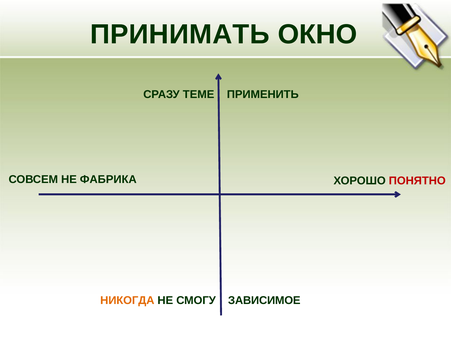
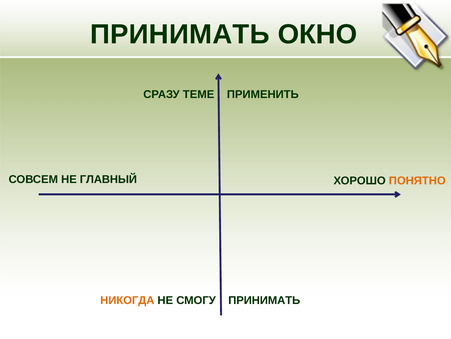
ФАБРИКА: ФАБРИКА -> ГЛАВНЫЙ
ПОНЯТНО colour: red -> orange
СМОГУ ЗАВИСИМОЕ: ЗАВИСИМОЕ -> ПРИНИМАТЬ
